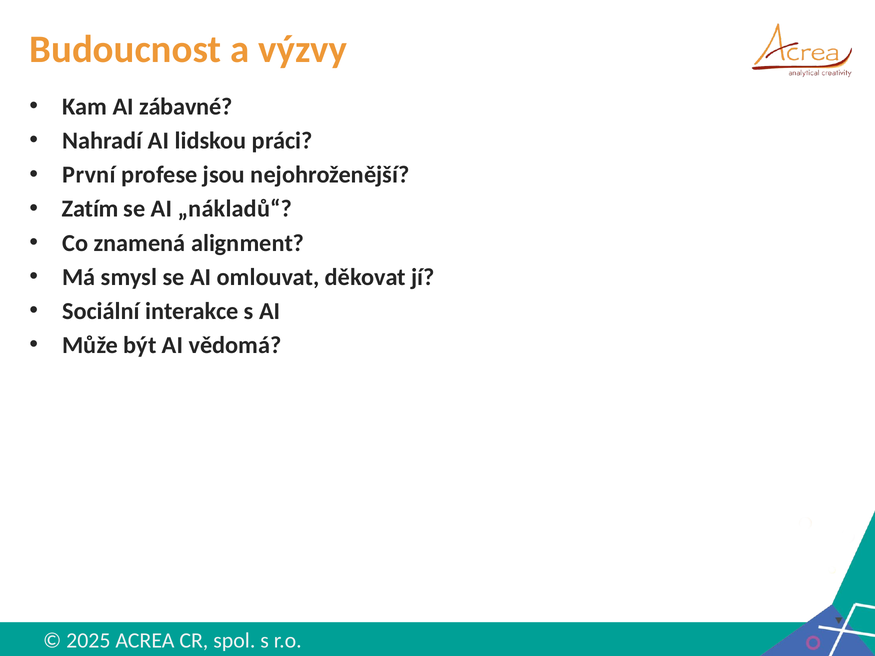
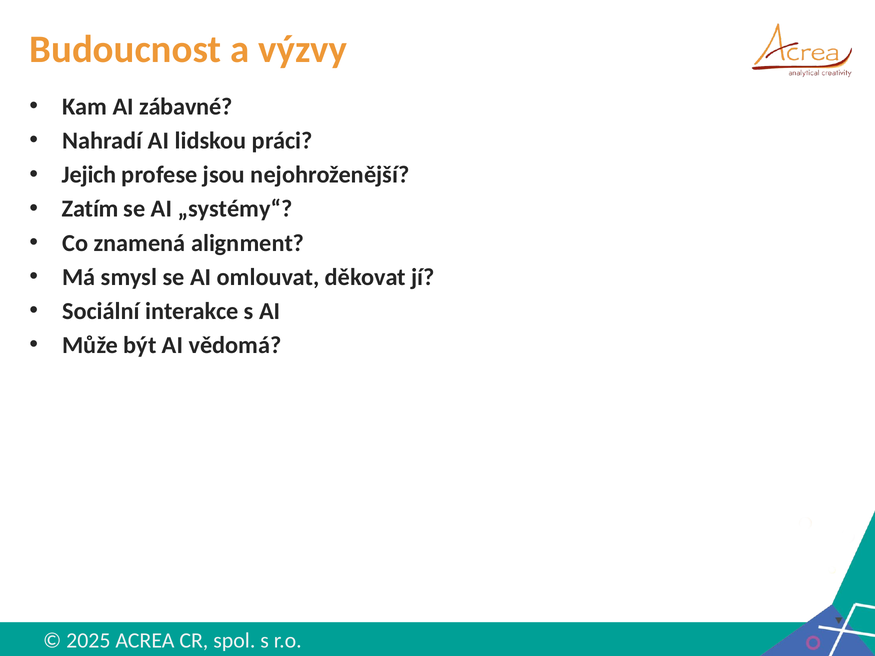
První: První -> Jejich
„nákladů“: „nákladů“ -> „systémy“
